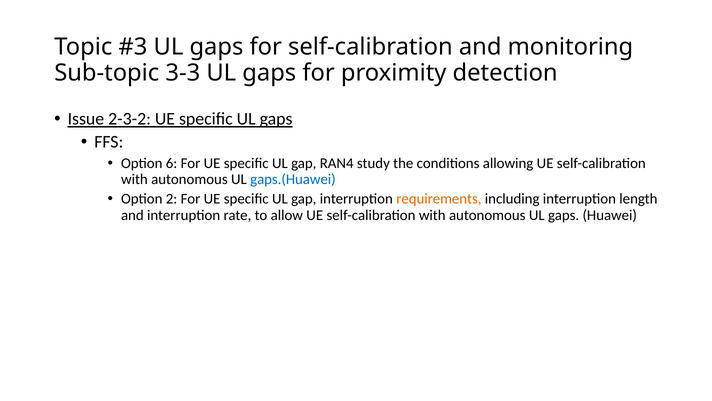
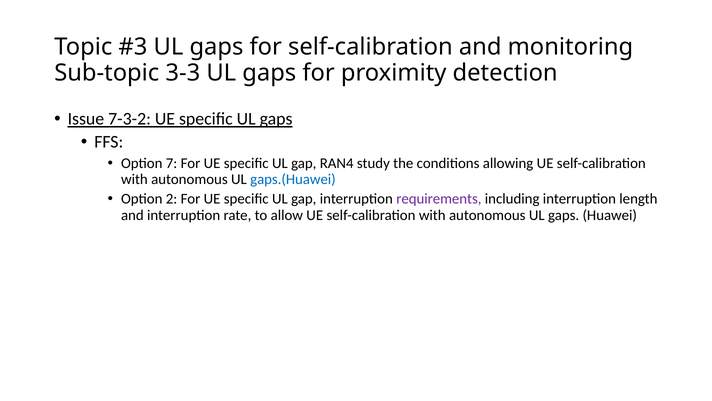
2-3-2: 2-3-2 -> 7-3-2
6: 6 -> 7
requirements colour: orange -> purple
